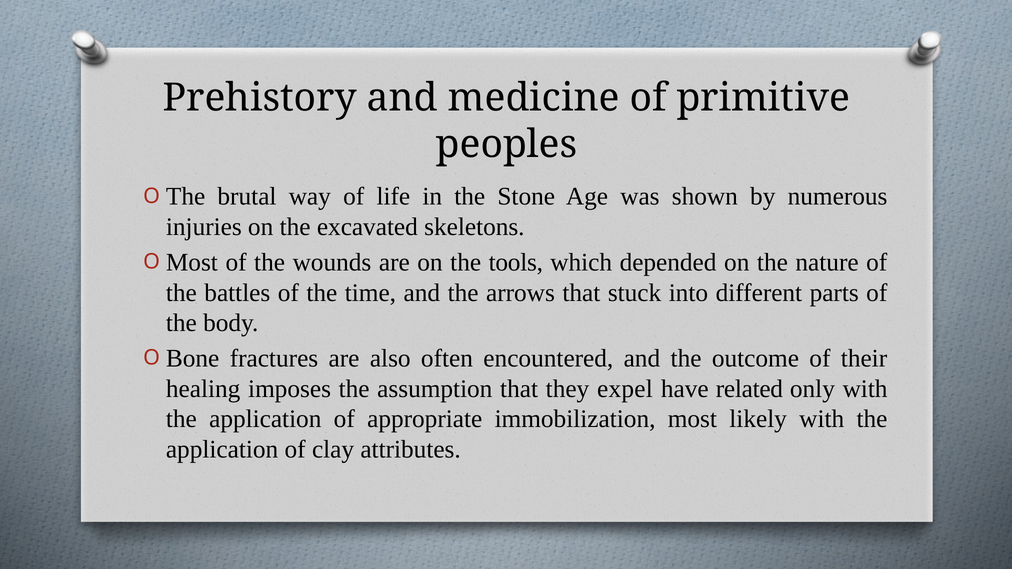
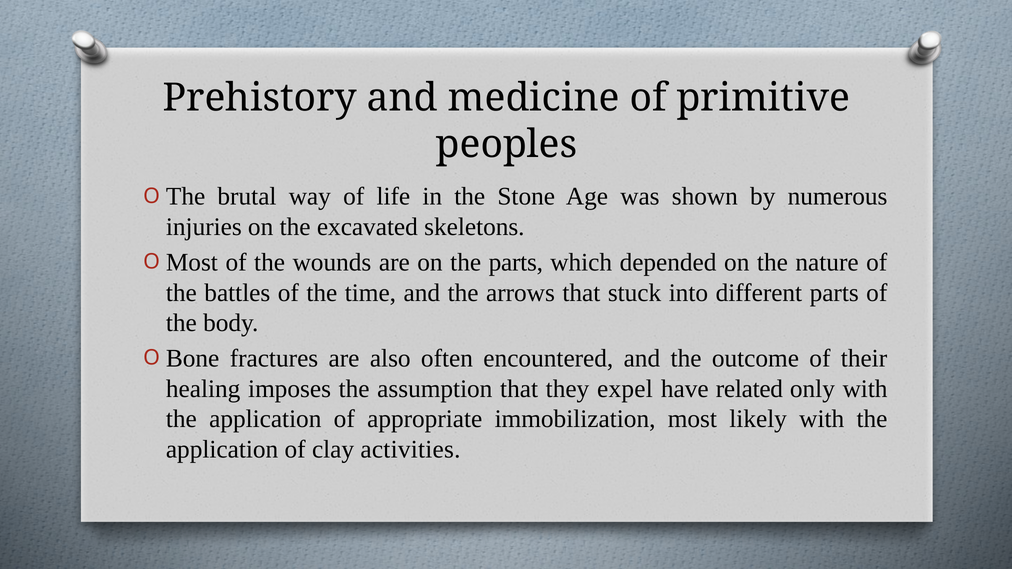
the tools: tools -> parts
attributes: attributes -> activities
